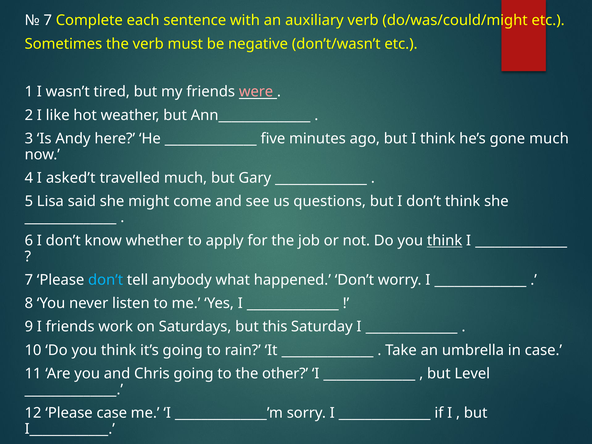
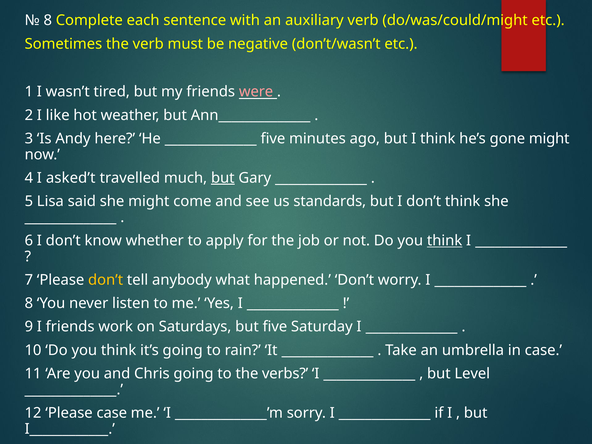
7 at (48, 20): 7 -> 8
gone much: much -> might
but at (223, 178) underline: none -> present
questions: questions -> standards
don’t at (106, 280) colour: light blue -> yellow
but this: this -> five
other: other -> verbs
